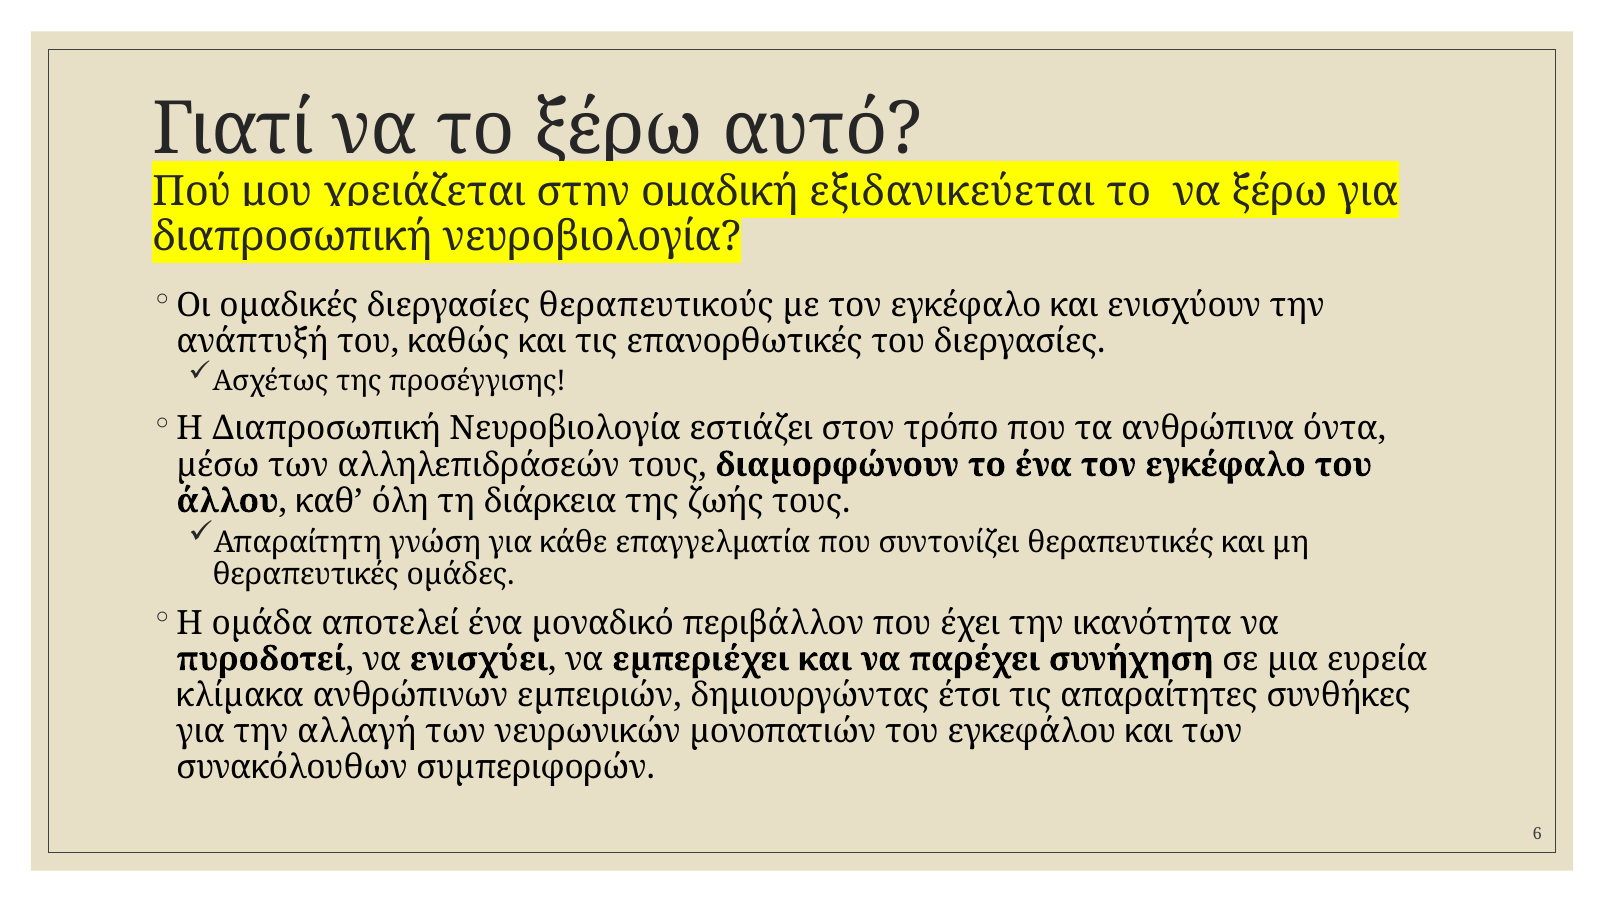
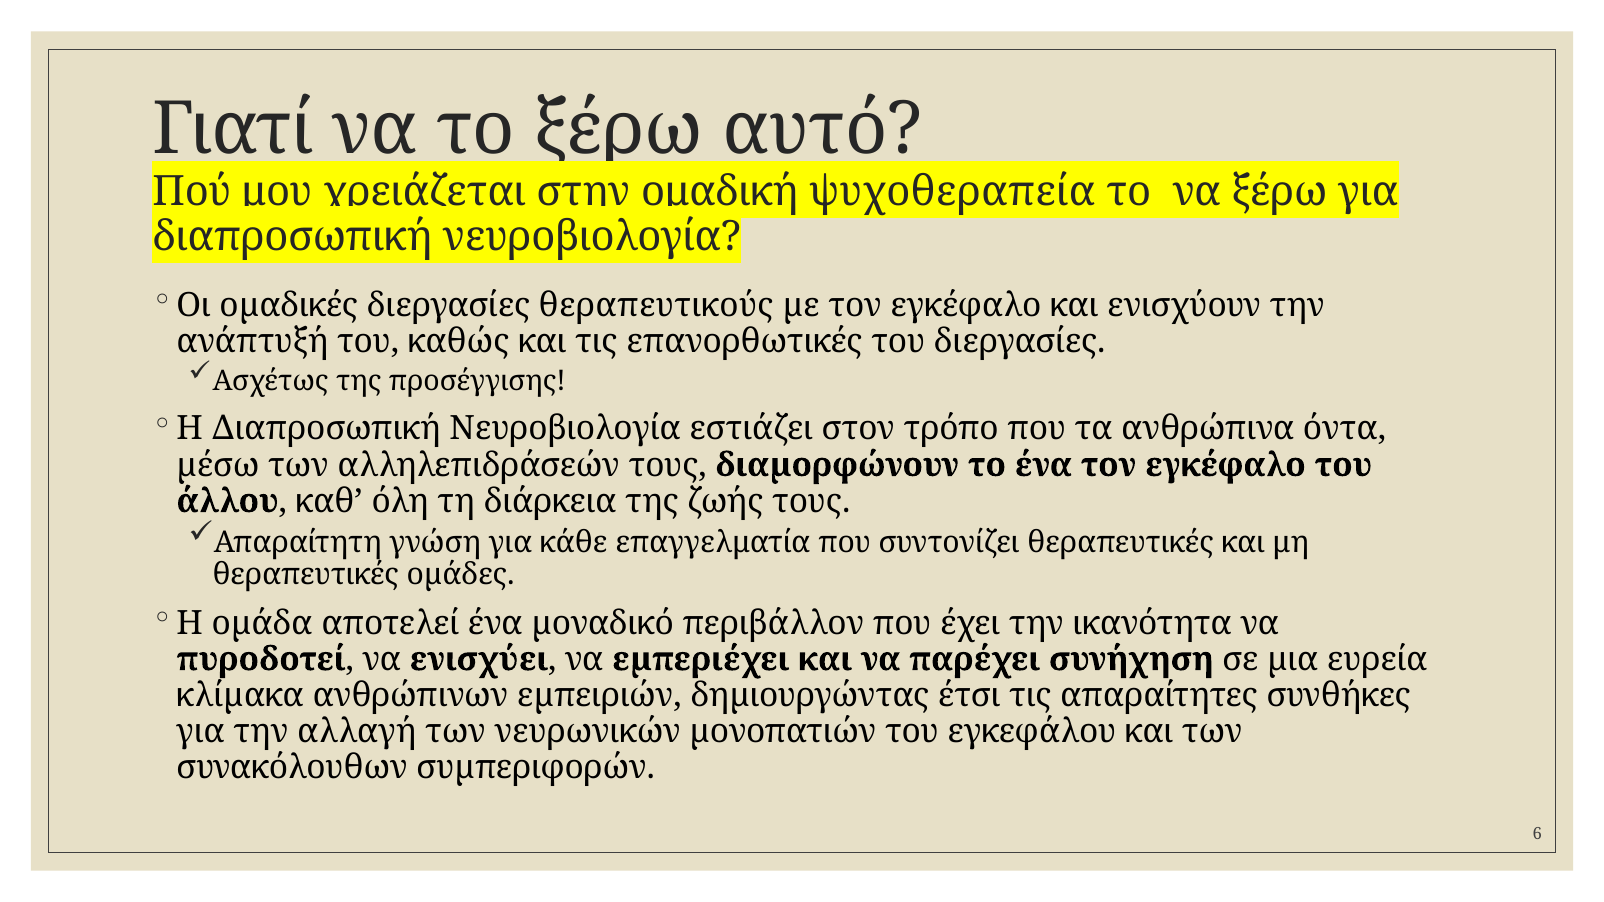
εξιδανικεύεται: εξιδανικεύεται -> ψυχοθεραπεία
